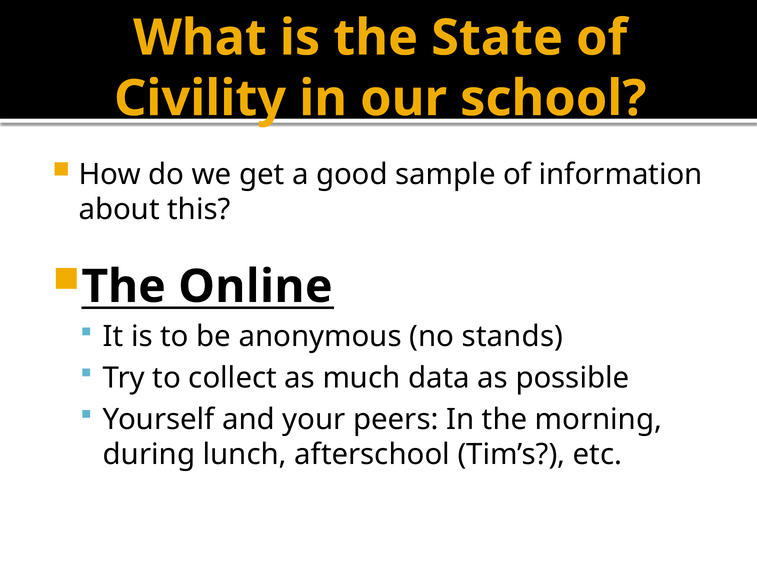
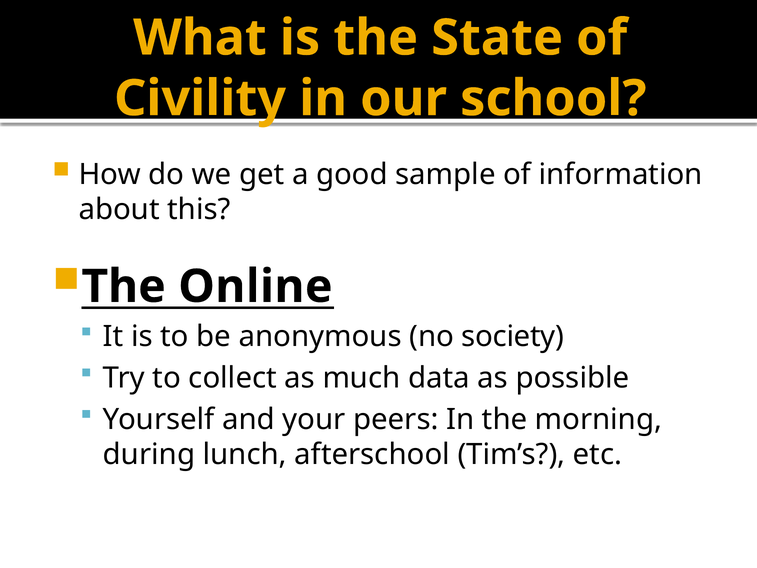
stands: stands -> society
